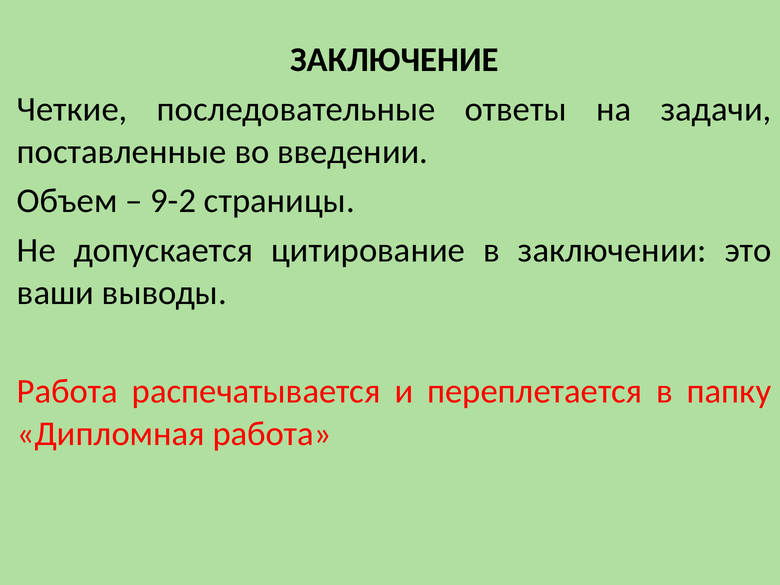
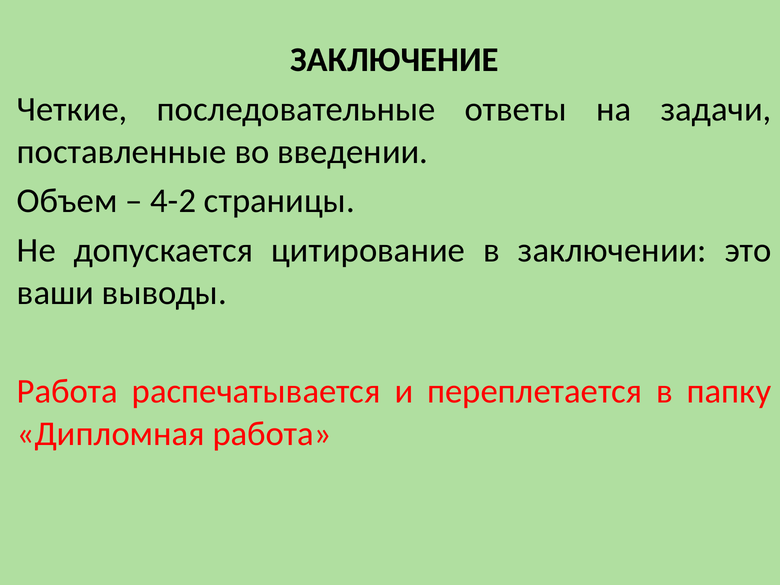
9-2: 9-2 -> 4-2
